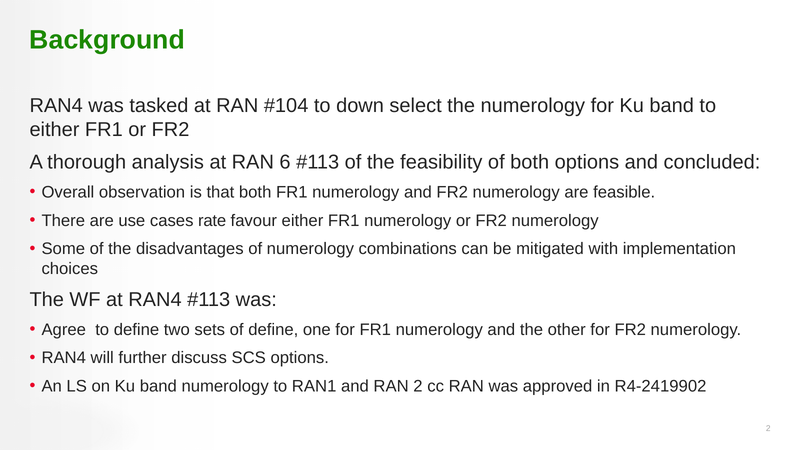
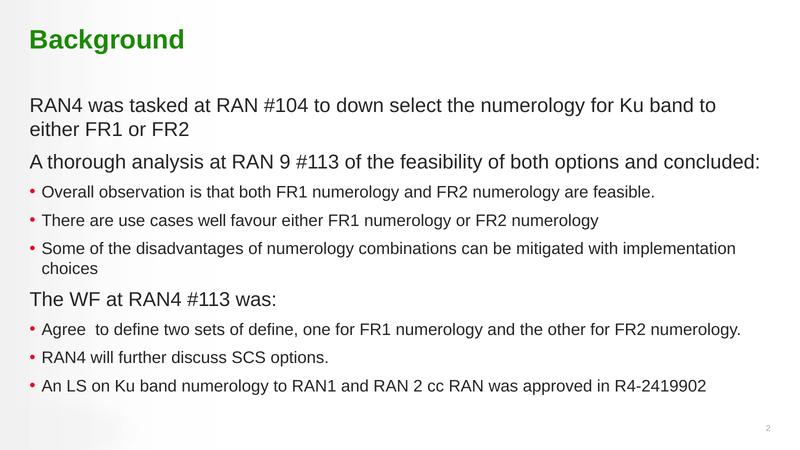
6: 6 -> 9
rate: rate -> well
